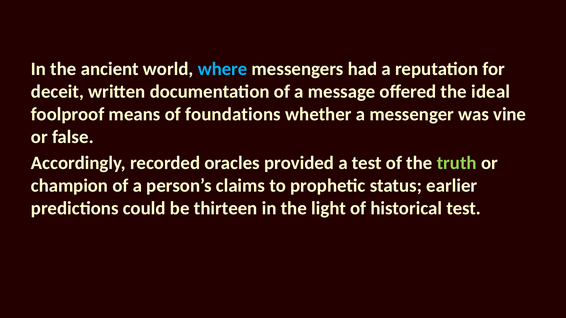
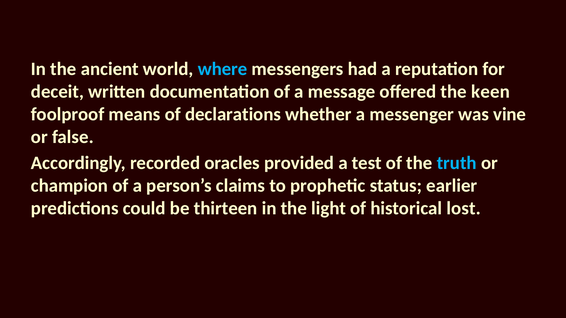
ideal: ideal -> keen
foundations: foundations -> declarations
truth colour: light green -> light blue
historical test: test -> lost
